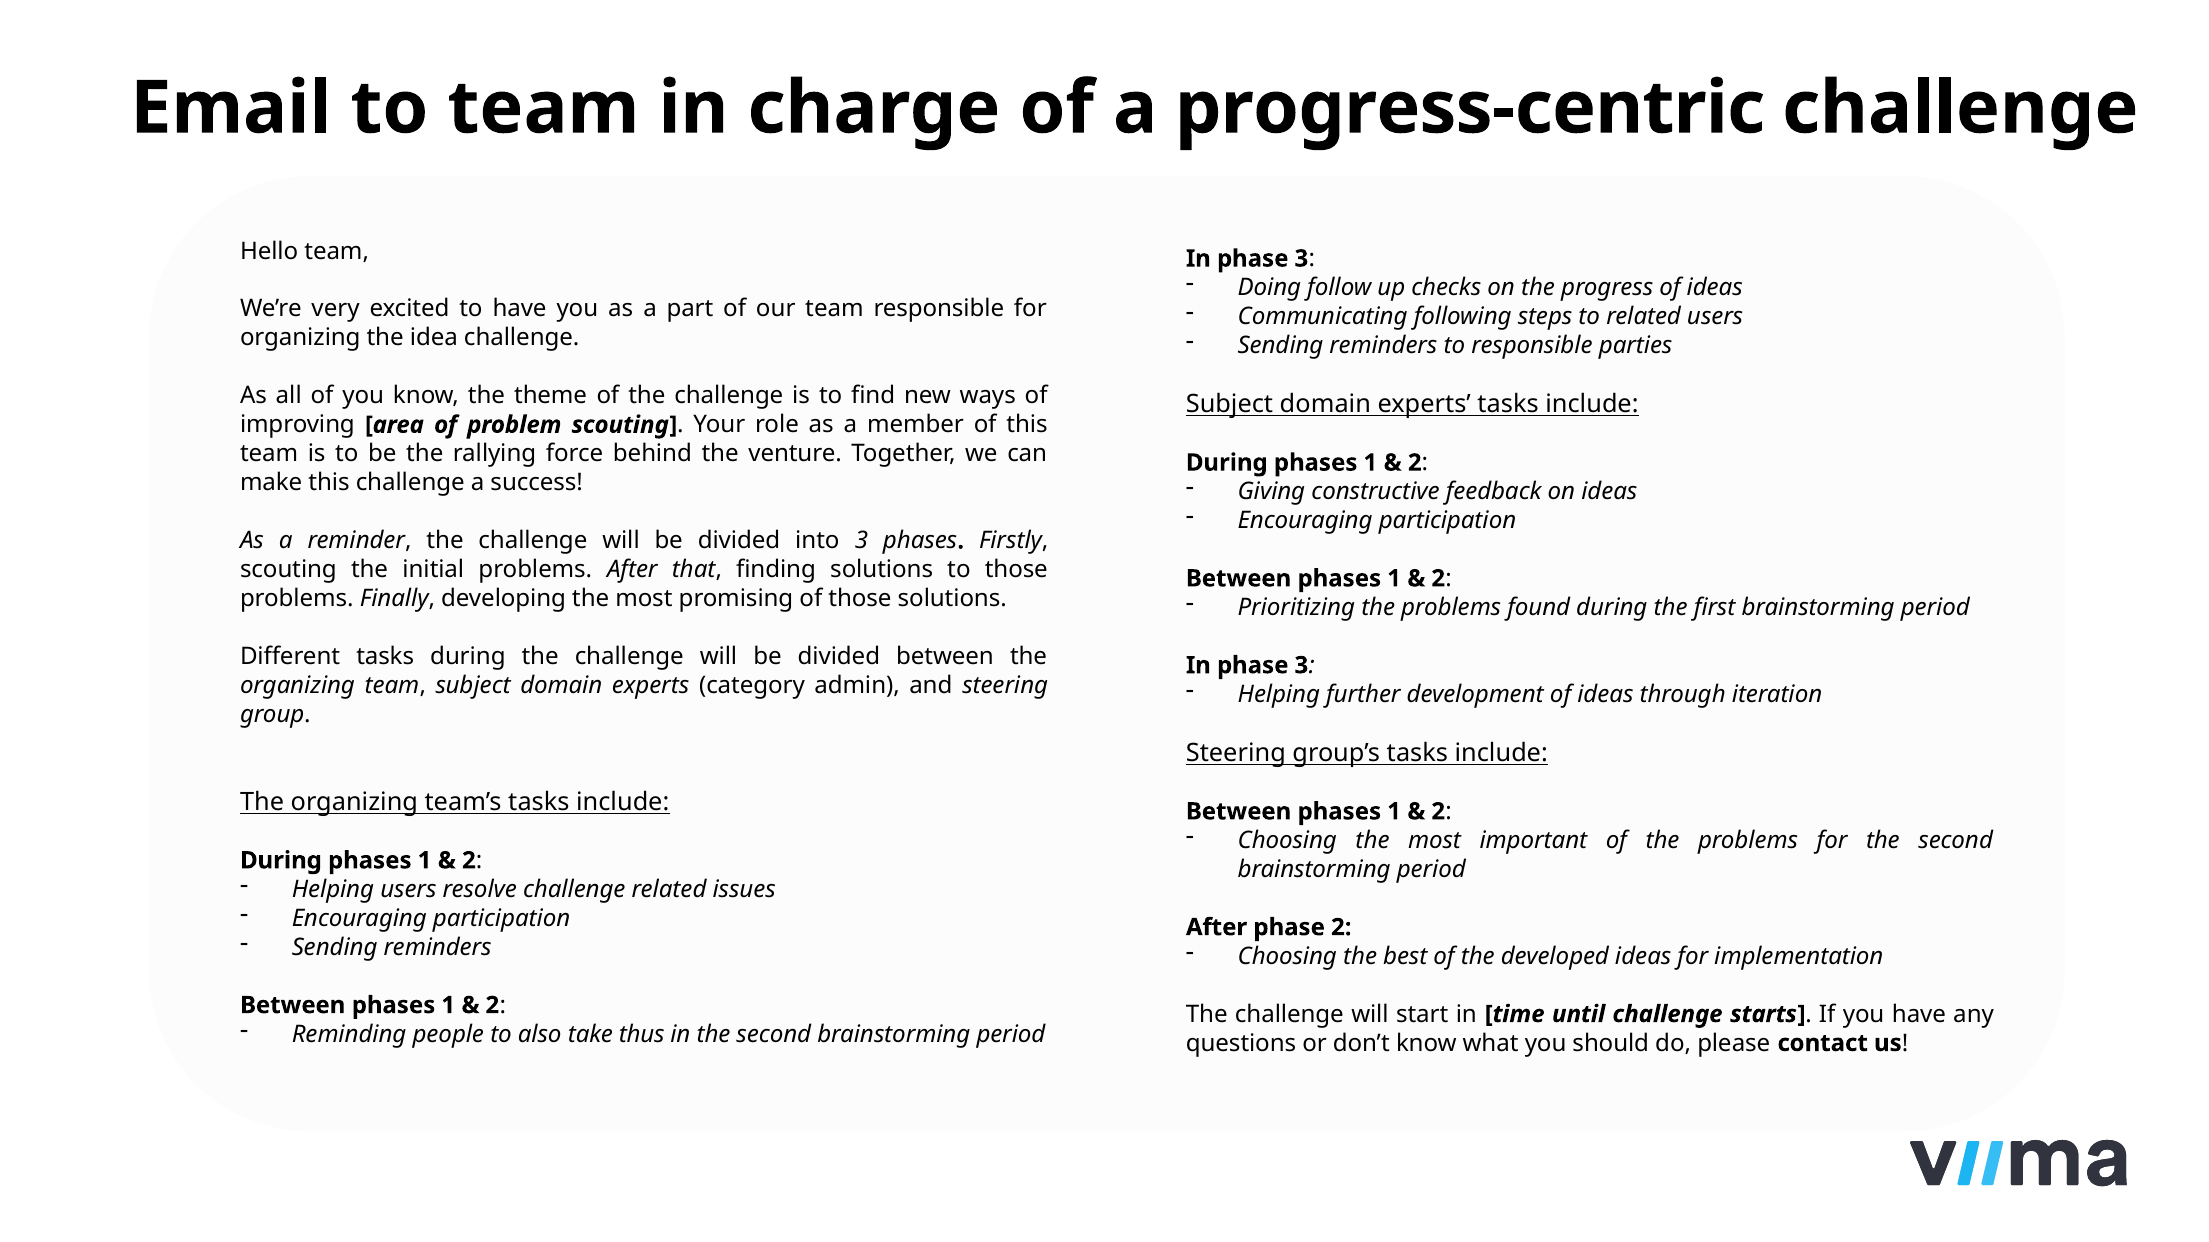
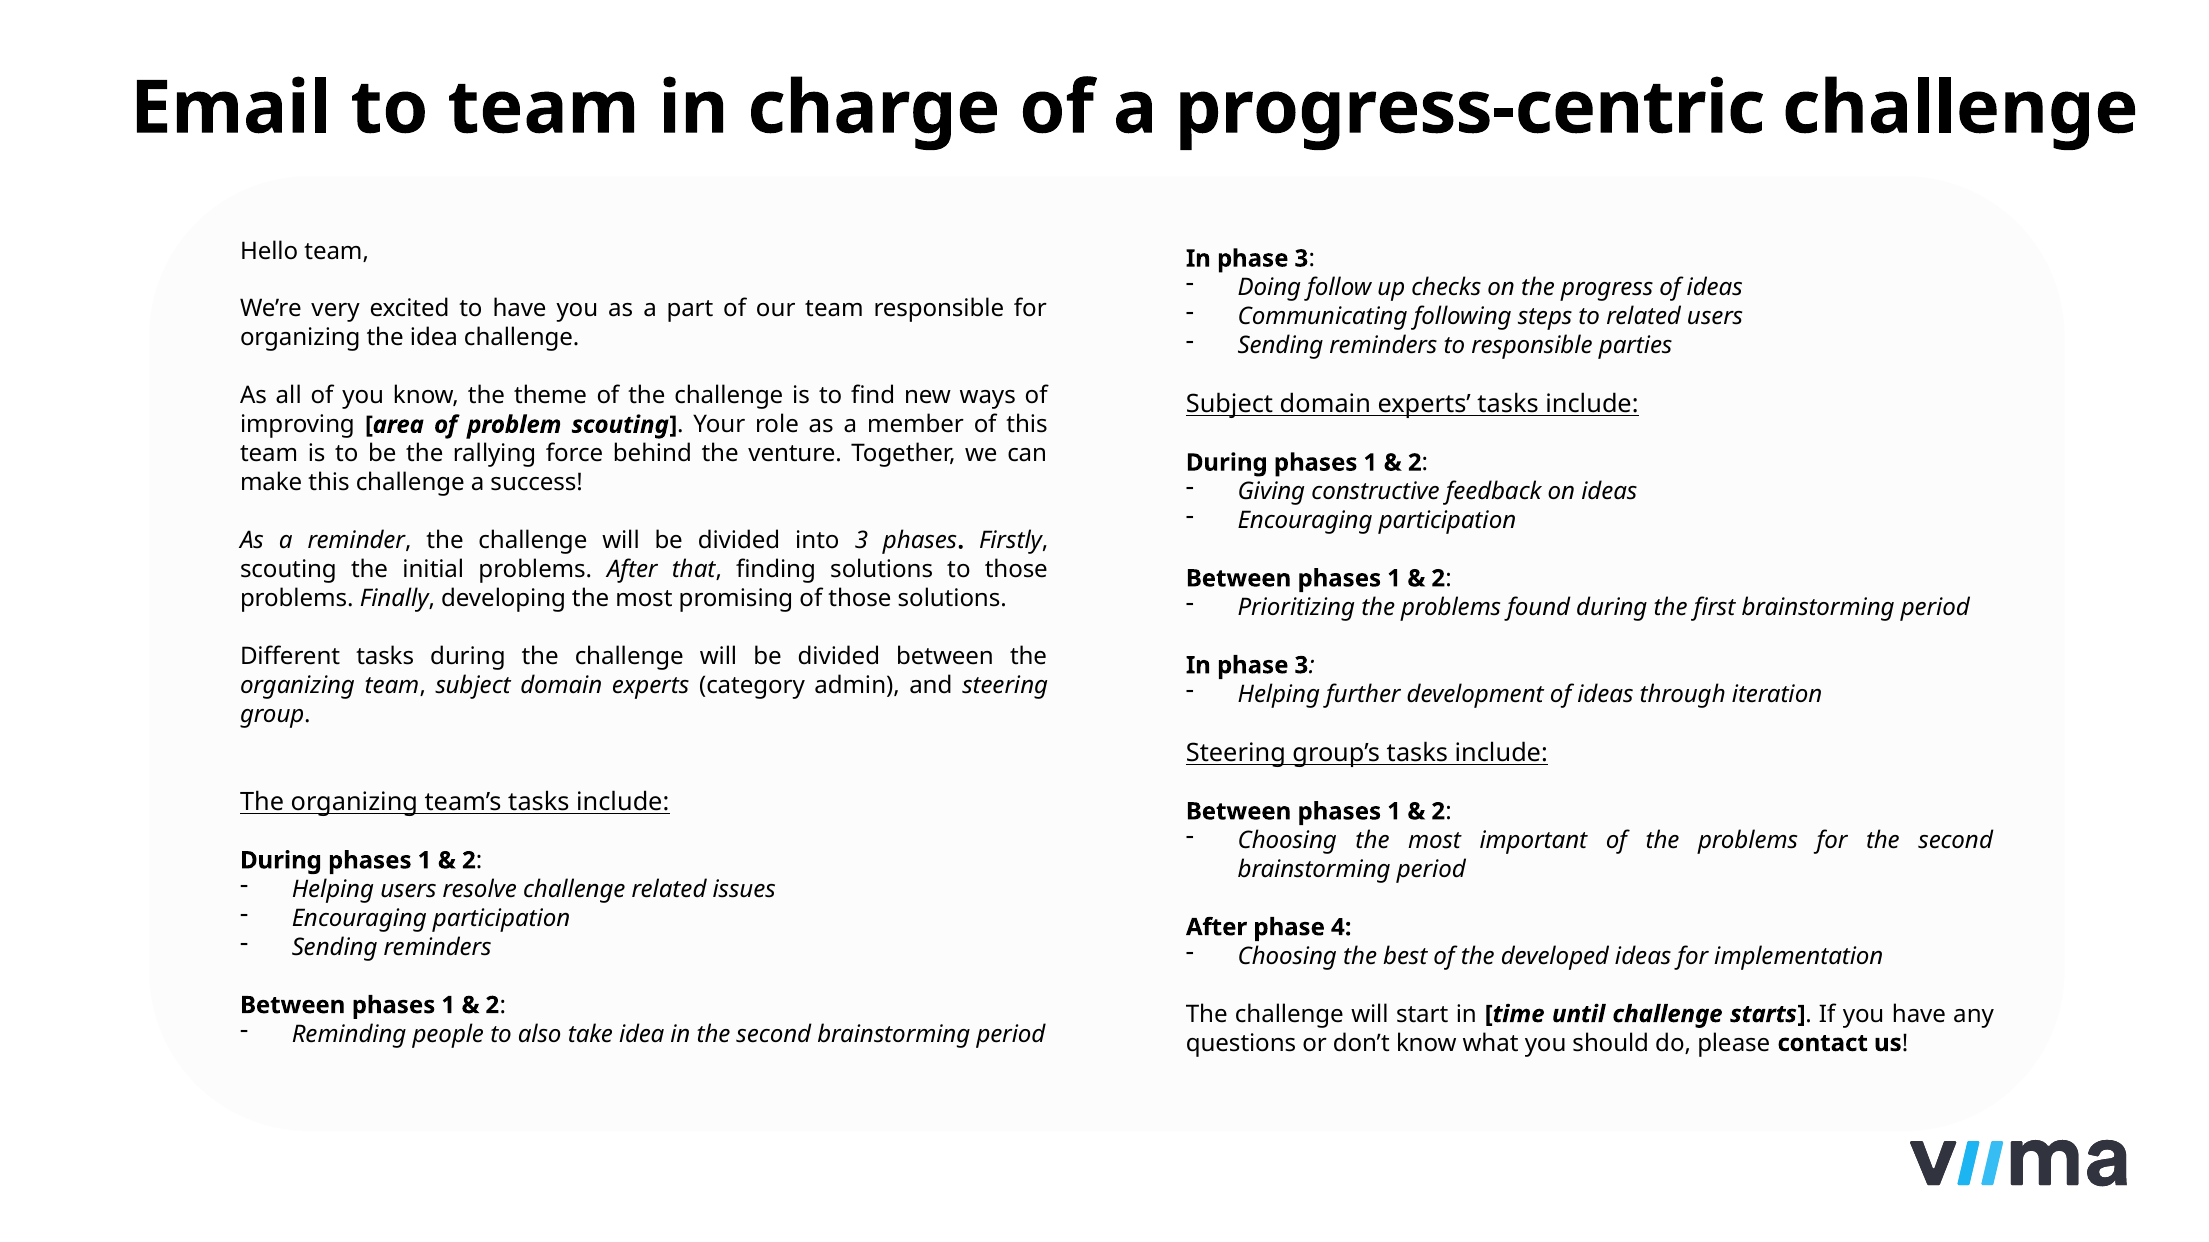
phase 2: 2 -> 4
take thus: thus -> idea
